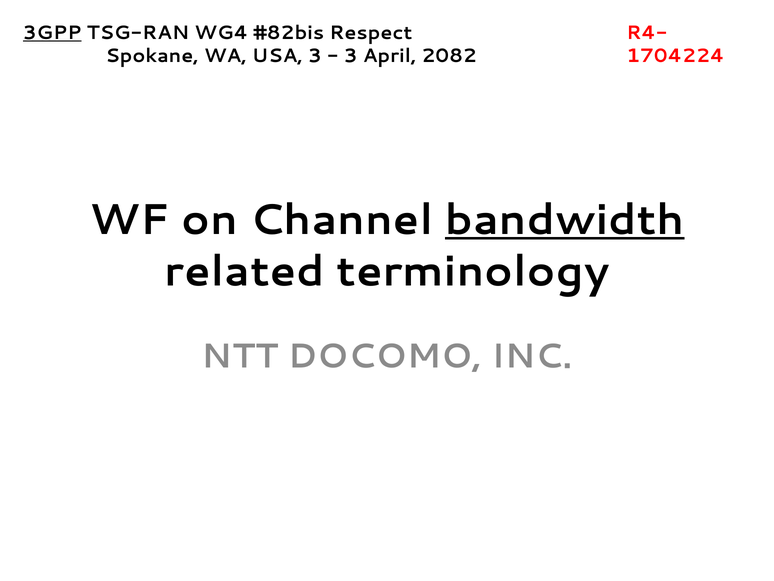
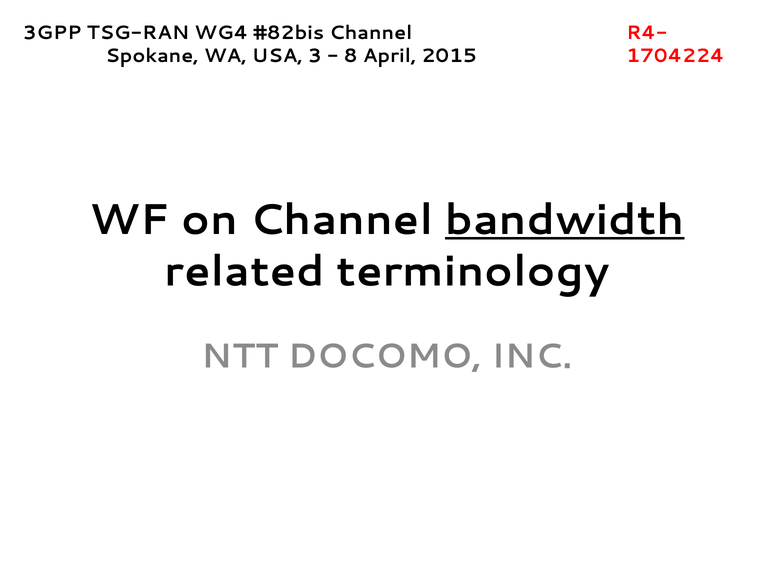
3GPP underline: present -> none
Respect at (371, 33): Respect -> Channel
3 at (351, 56): 3 -> 8
2082: 2082 -> 2015
